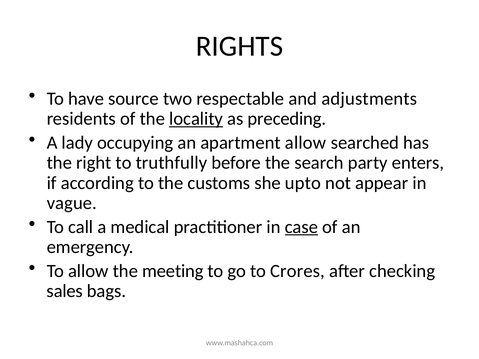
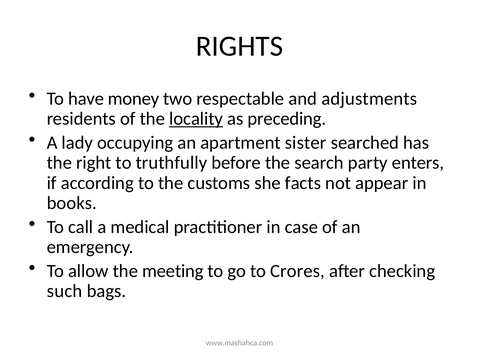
source: source -> money
apartment allow: allow -> sister
upto: upto -> facts
vague: vague -> books
case underline: present -> none
sales: sales -> such
